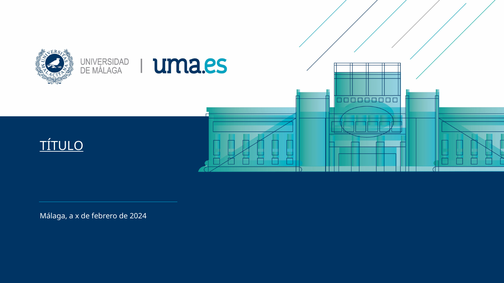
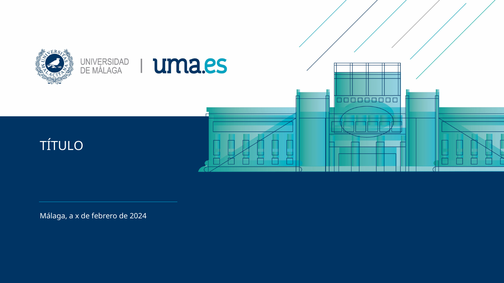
TÍTULO underline: present -> none
